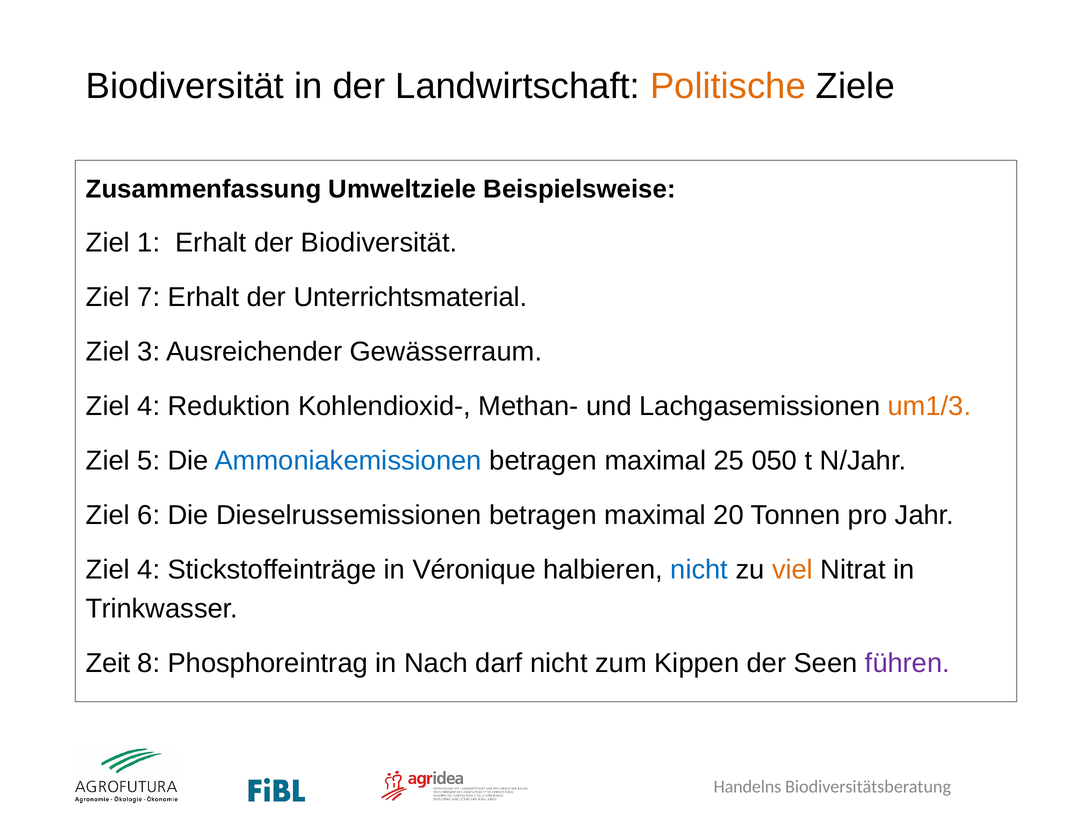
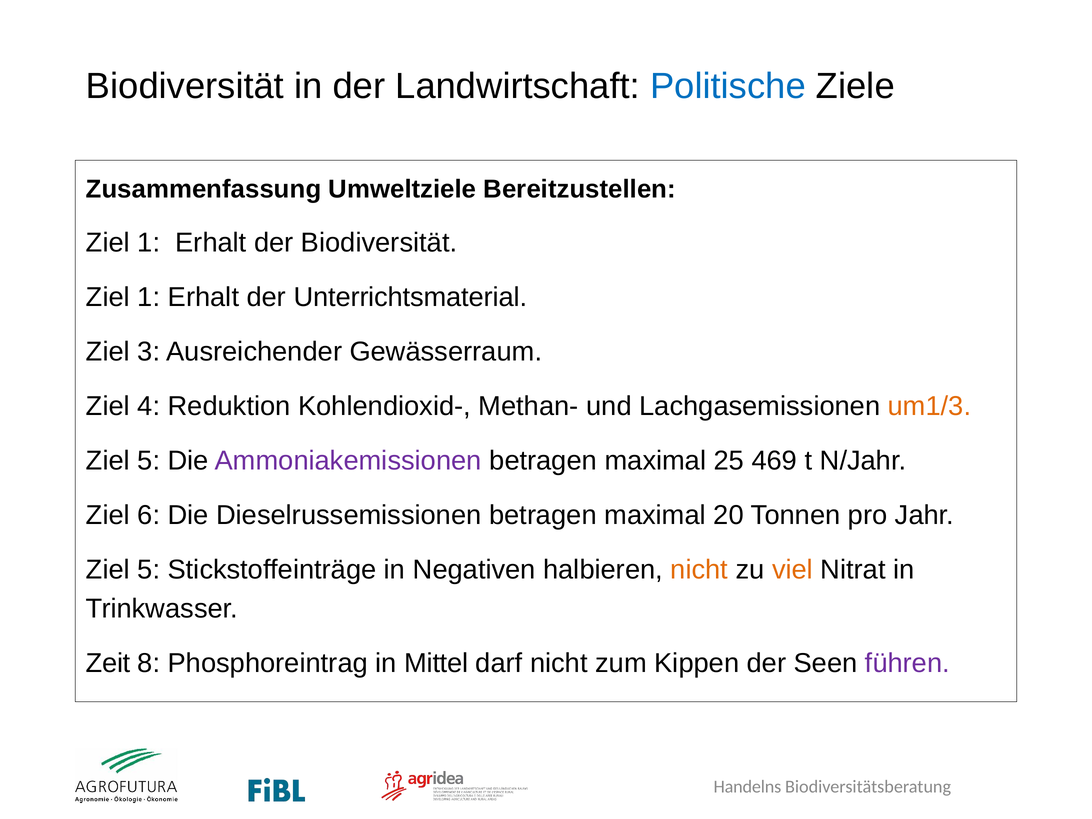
Politische colour: orange -> blue
Beispielsweise: Beispielsweise -> Bereitzustellen
7 at (149, 297): 7 -> 1
Ammoniakemissionen colour: blue -> purple
050: 050 -> 469
4 at (149, 570): 4 -> 5
Véronique: Véronique -> Negativen
nicht at (699, 570) colour: blue -> orange
Nach: Nach -> Mittel
